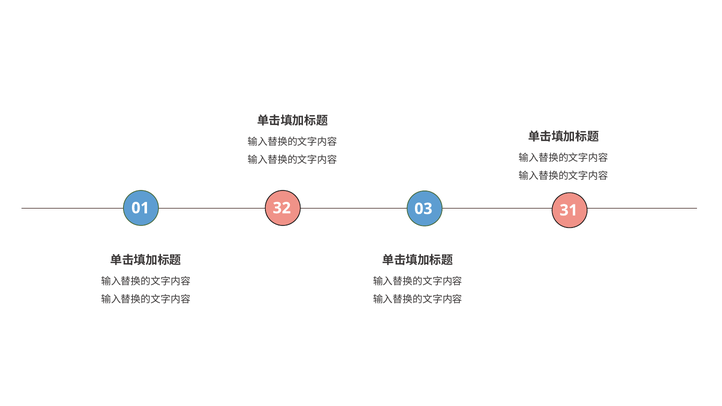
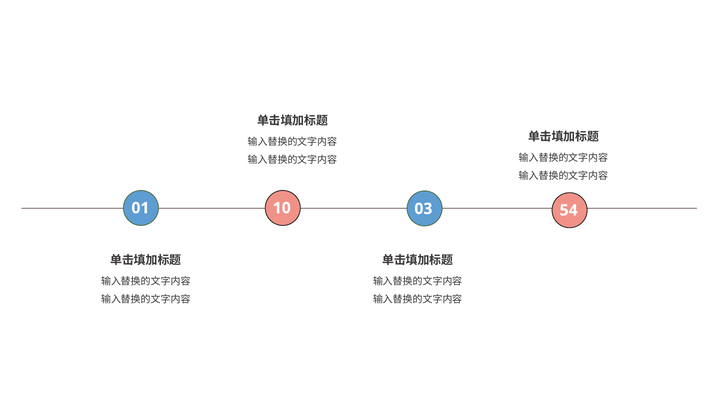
32: 32 -> 10
31: 31 -> 54
